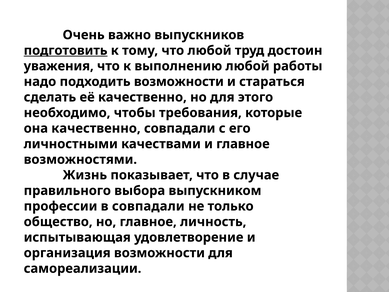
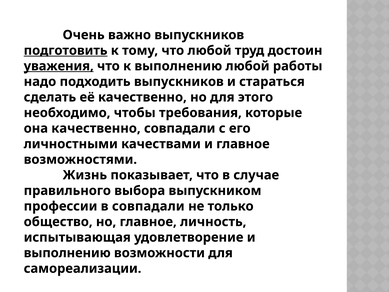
уважения underline: none -> present
подходить возможности: возможности -> выпускников
организация at (67, 253): организация -> выполнению
